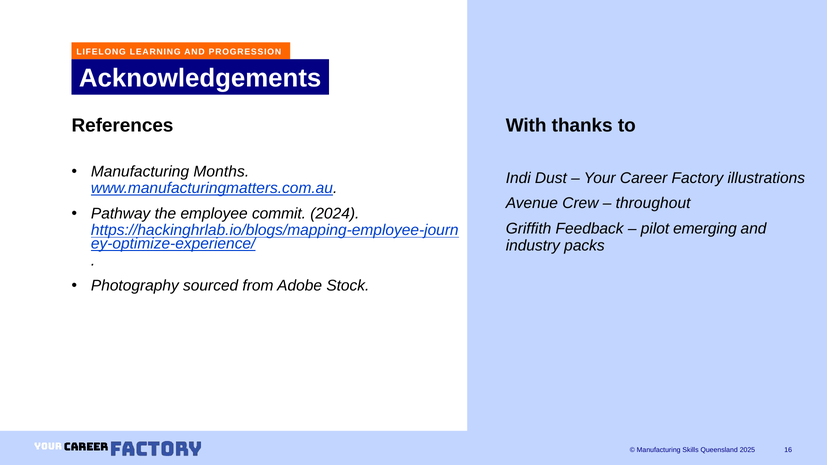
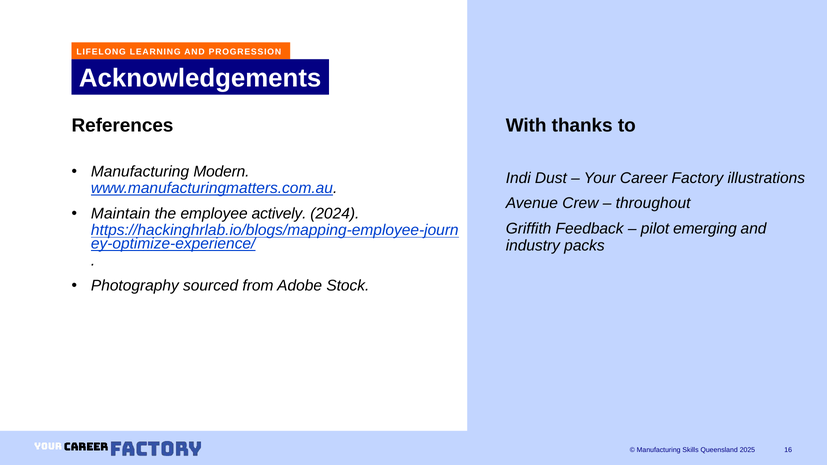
Months: Months -> Modern
Pathway: Pathway -> Maintain
commit: commit -> actively
